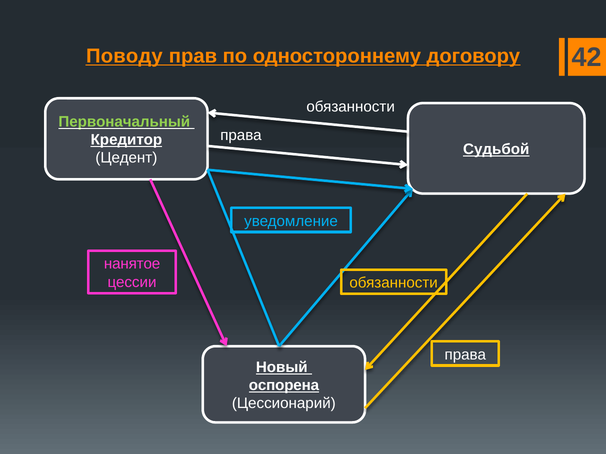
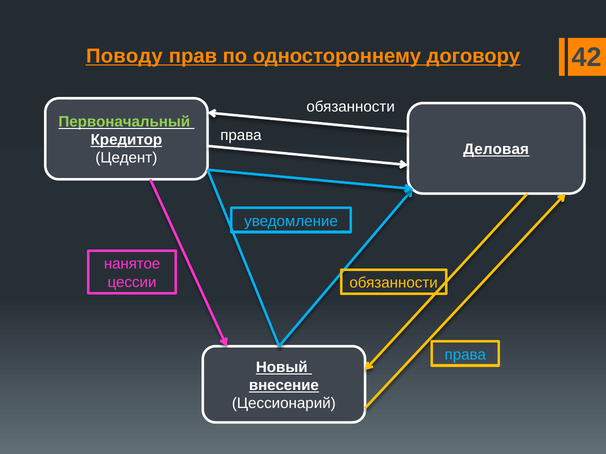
Судьбой: Судьбой -> Деловая
права at (465, 355) colour: white -> light blue
оспорена: оспорена -> внесение
